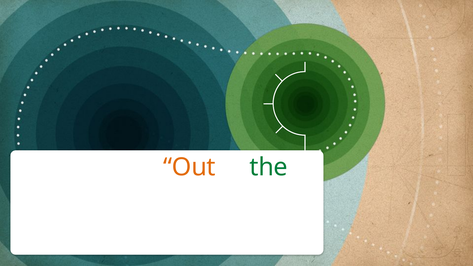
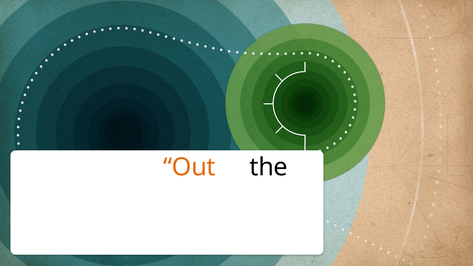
the colour: green -> black
